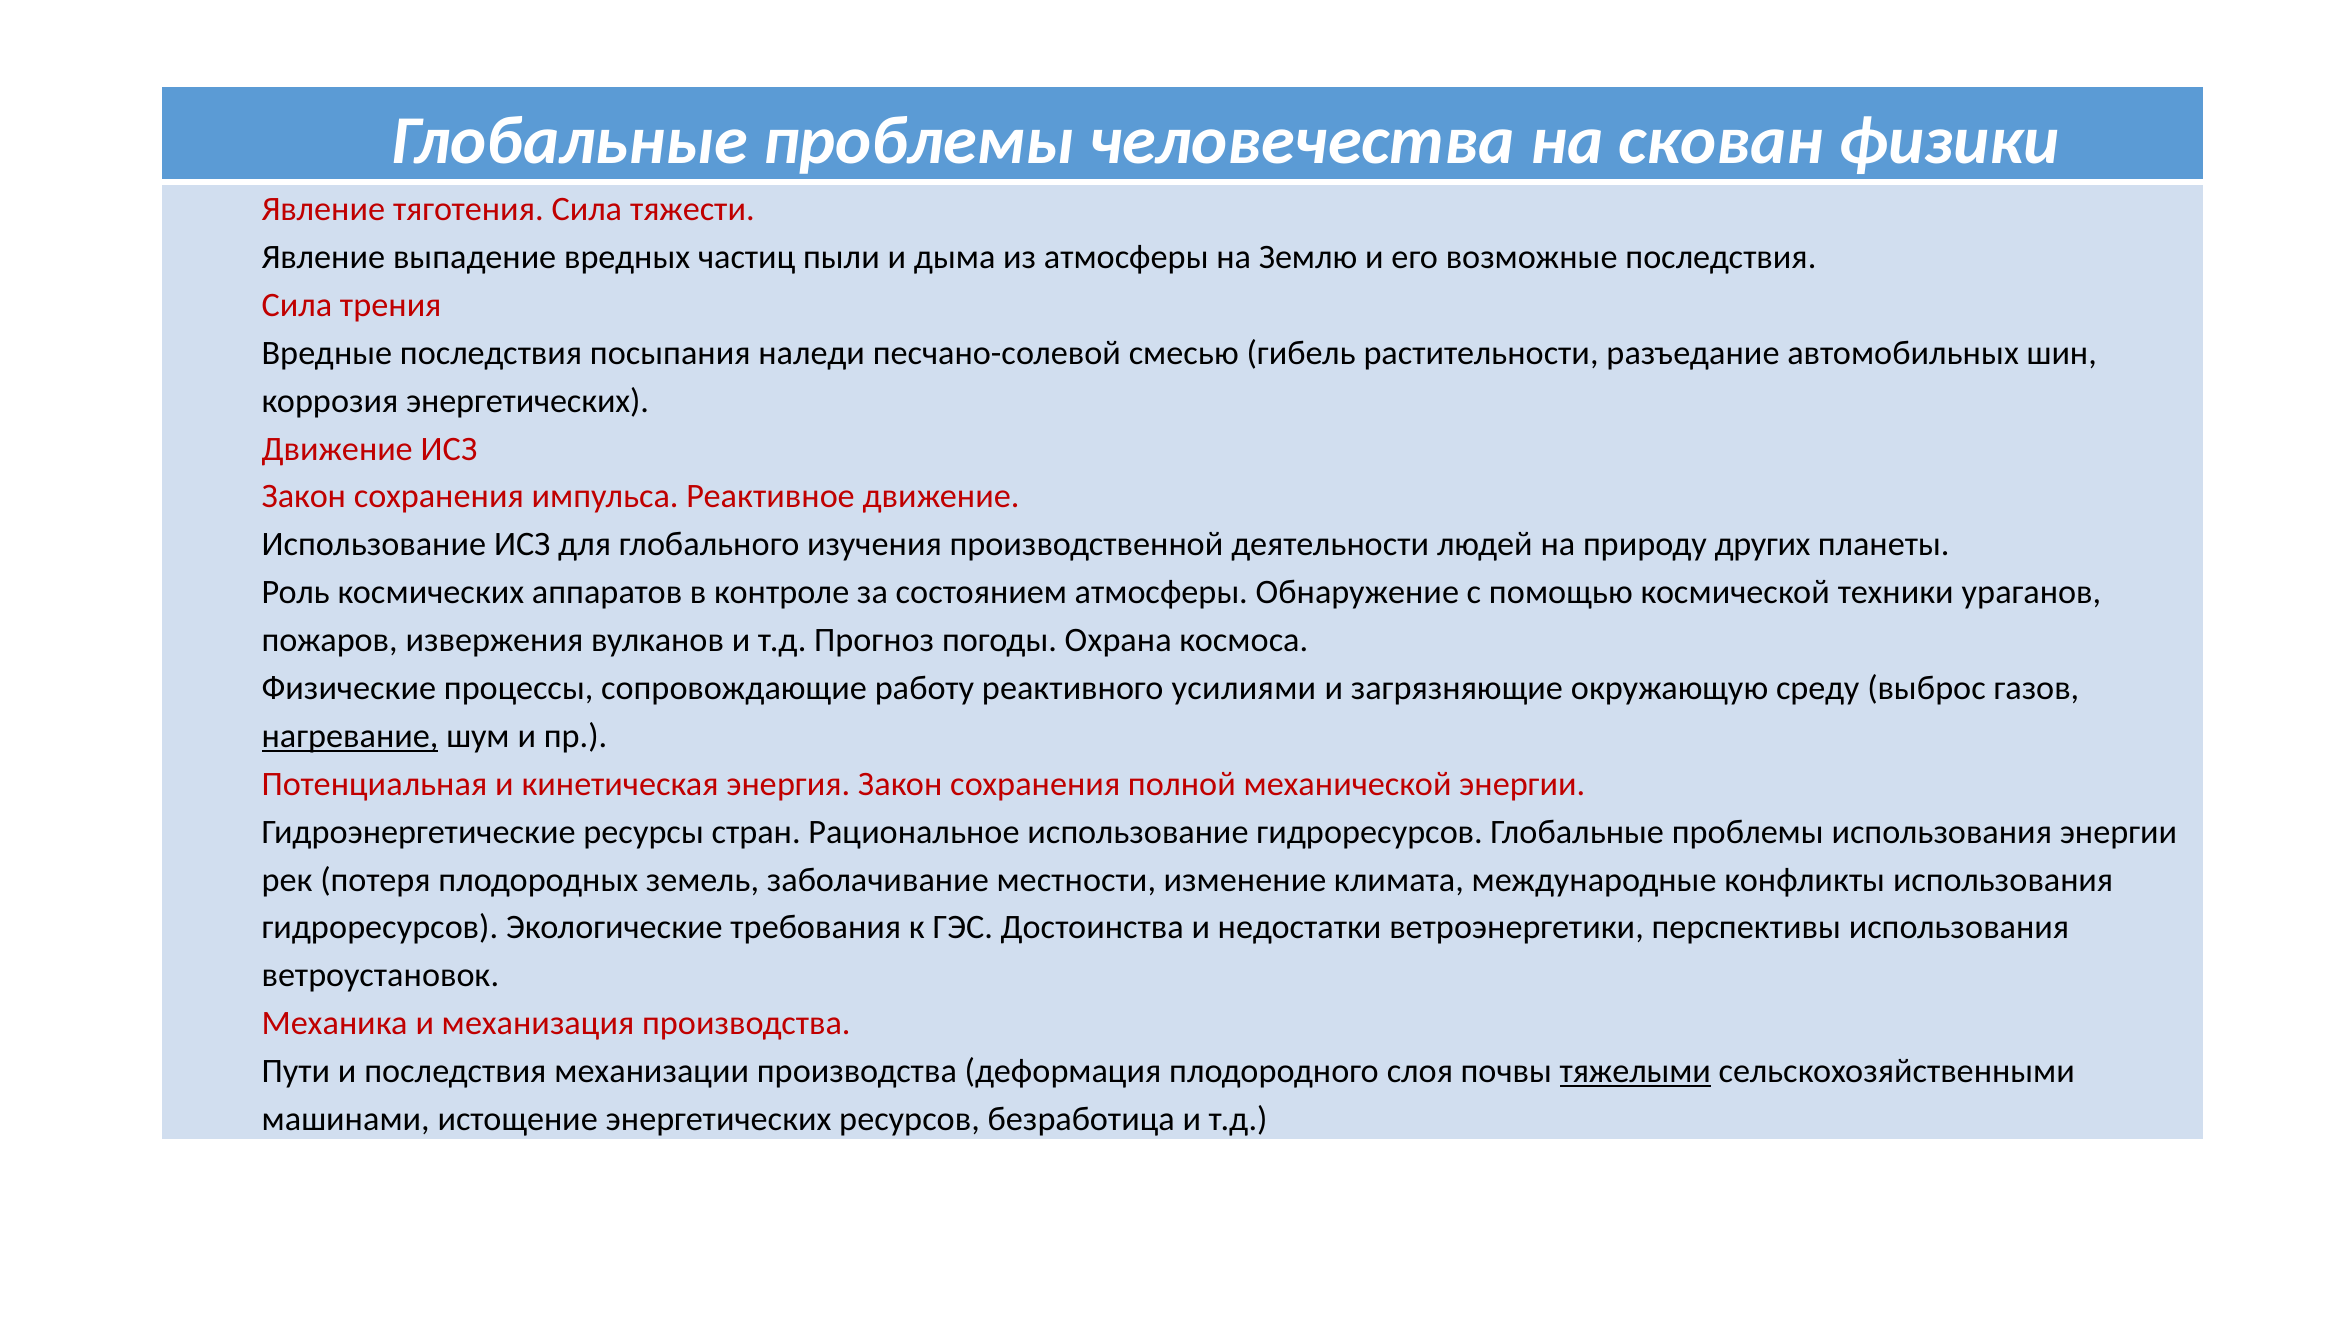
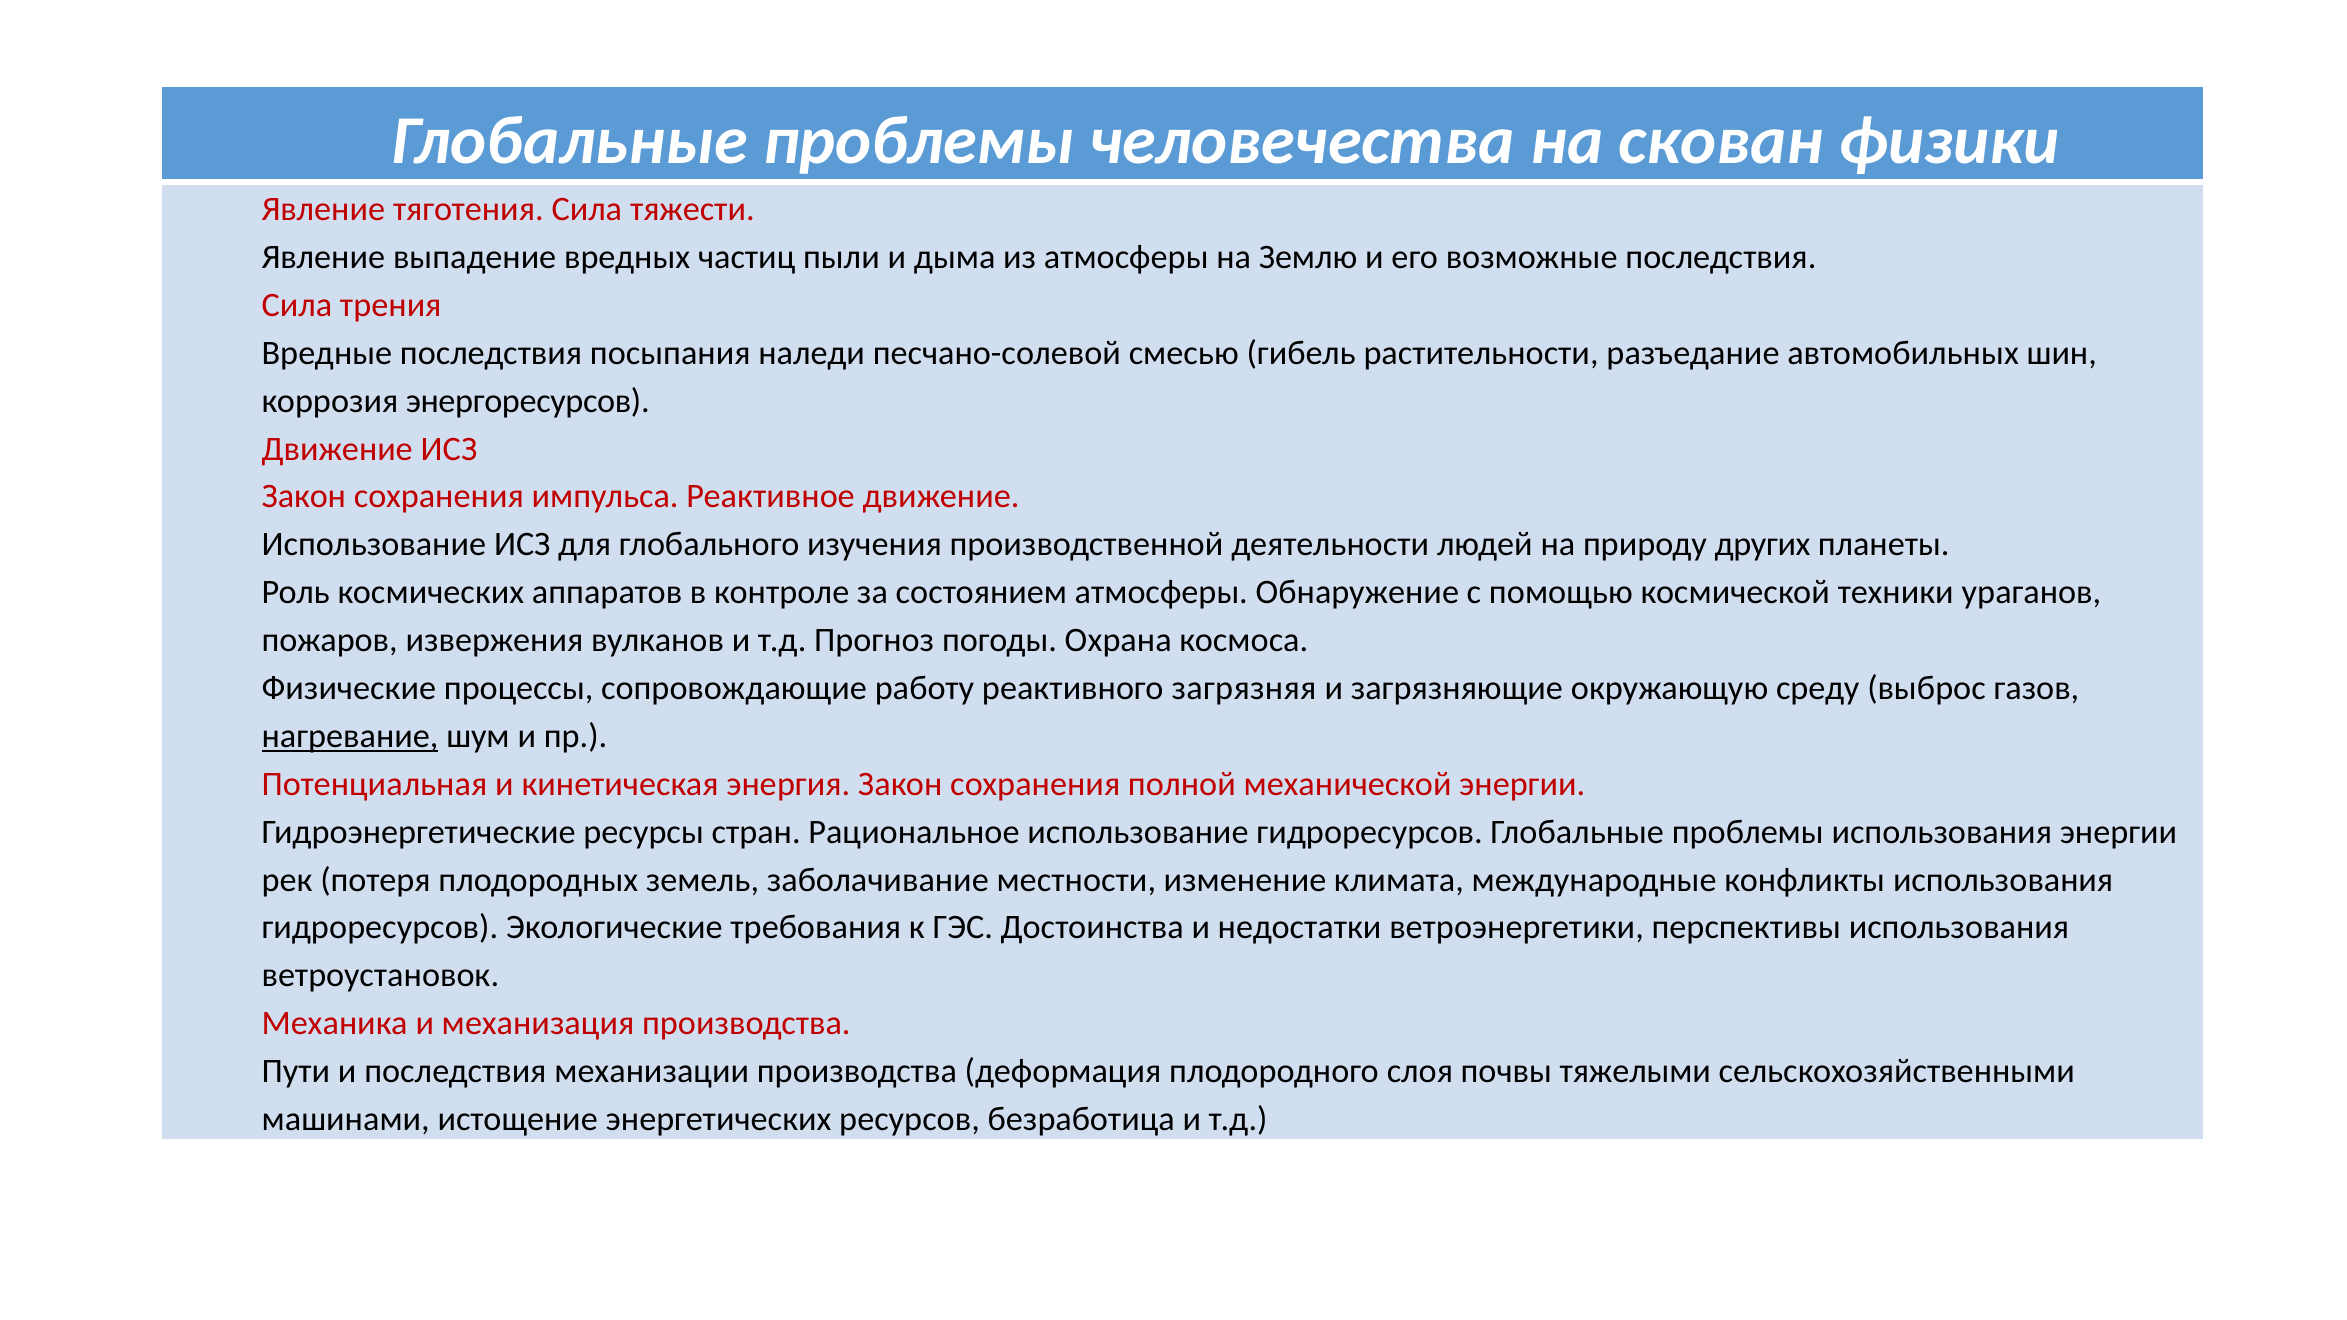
коррозия энергетических: энергетических -> энергоресурсов
усилиями: усилиями -> загрязняя
тяжелыми underline: present -> none
